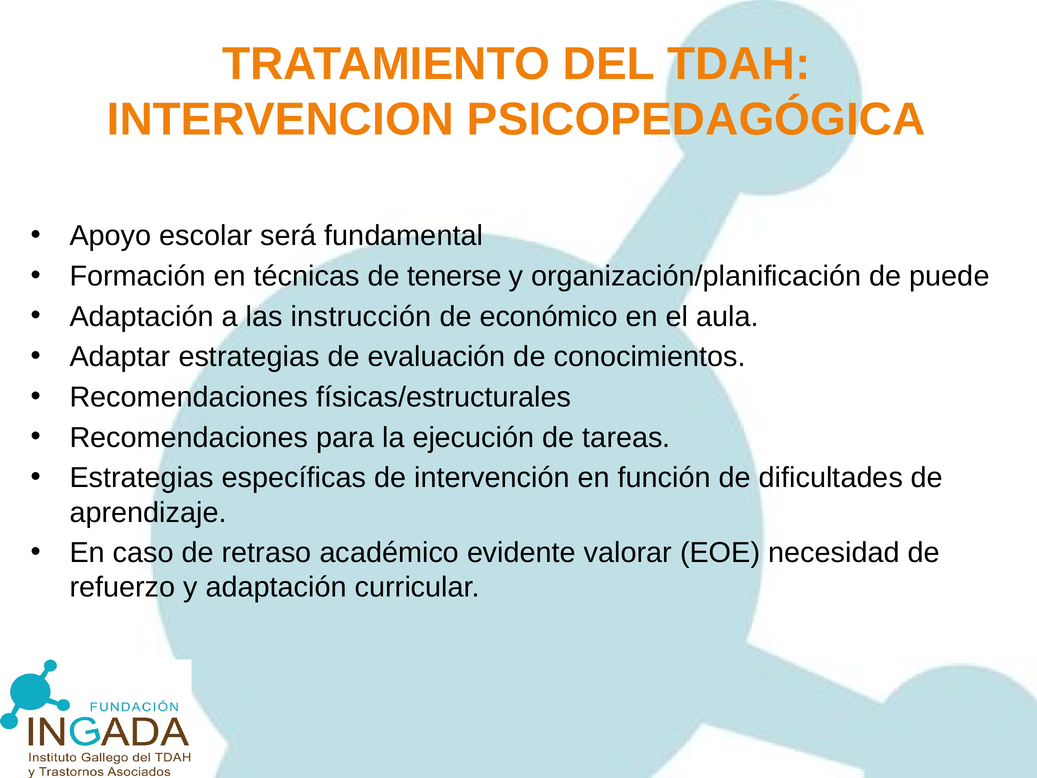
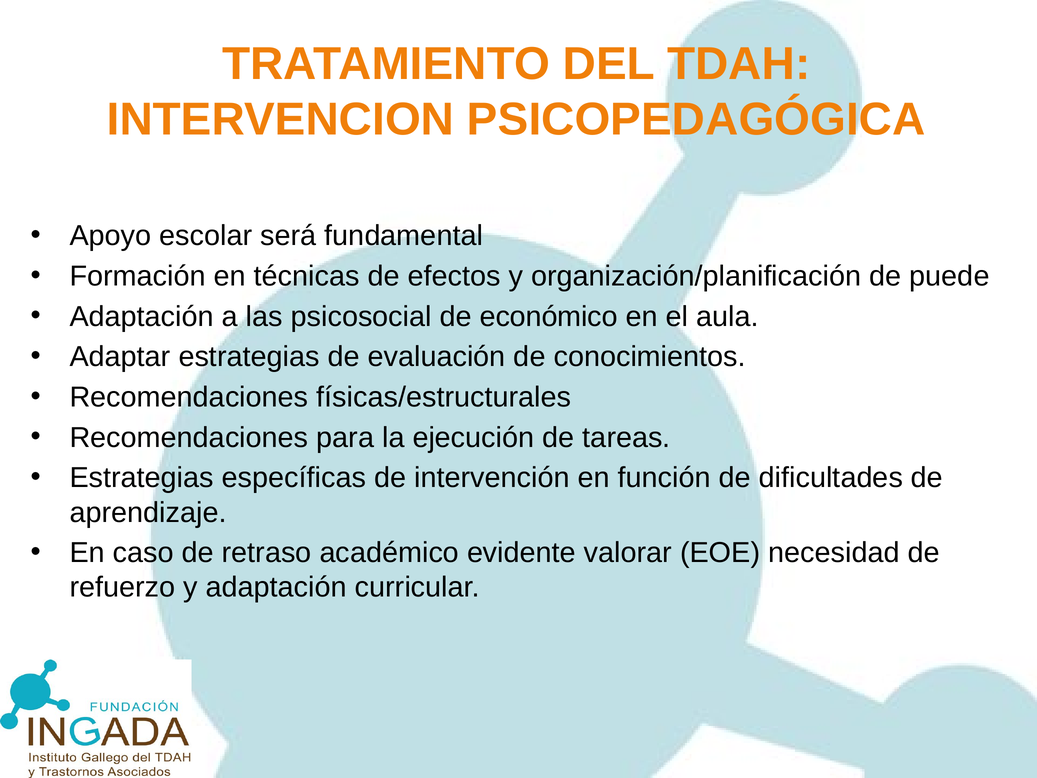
tenerse: tenerse -> efectos
instrucción: instrucción -> psicosocial
